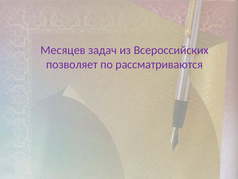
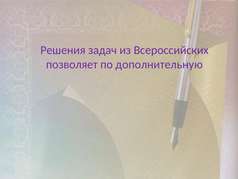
Месяцев: Месяцев -> Решения
рассматриваются: рассматриваются -> дополнительную
